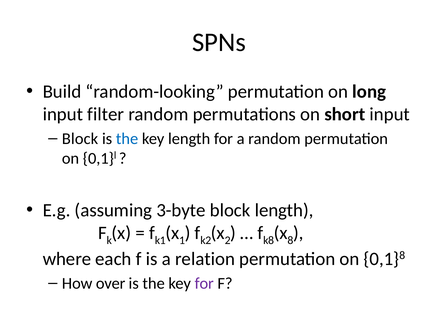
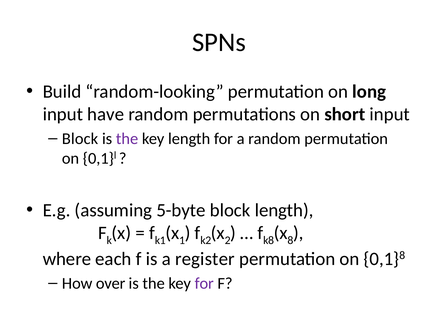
filter: filter -> have
the at (127, 139) colour: blue -> purple
3-byte: 3-byte -> 5-byte
relation: relation -> register
